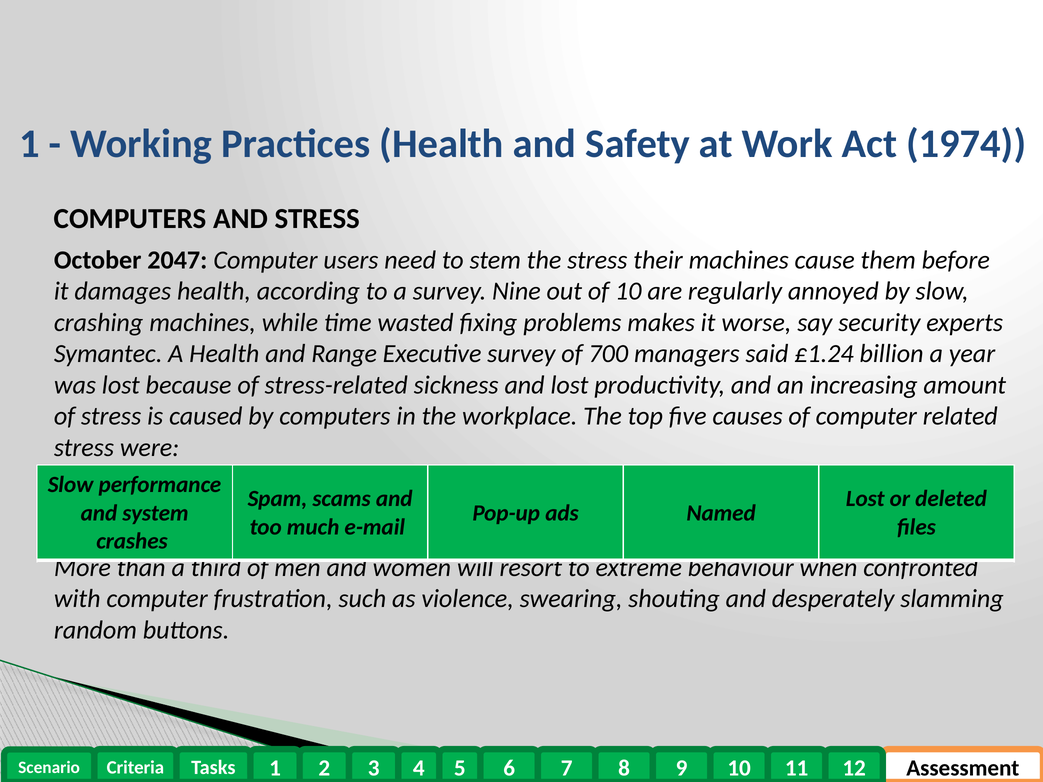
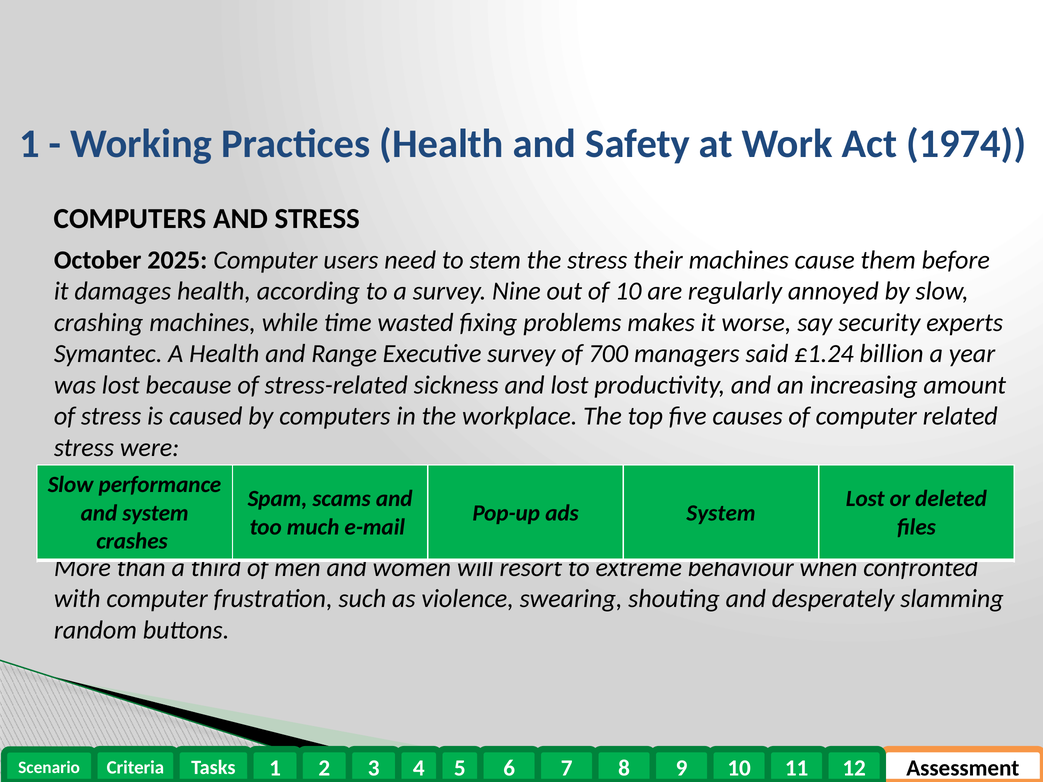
2047: 2047 -> 2025
ads Named: Named -> System
